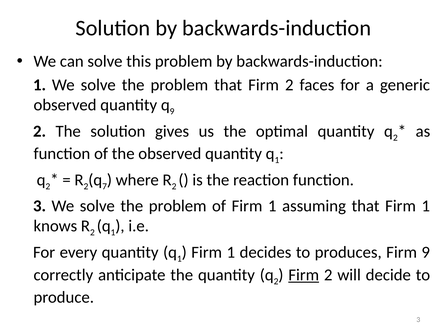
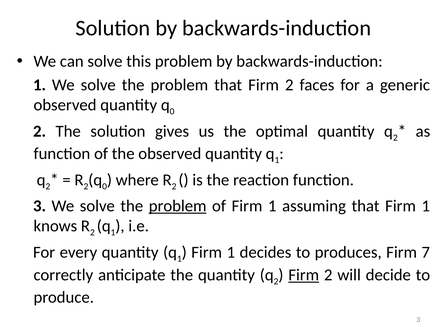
9 at (172, 112): 9 -> 0
7 at (105, 186): 7 -> 0
problem at (178, 206) underline: none -> present
Firm 9: 9 -> 7
